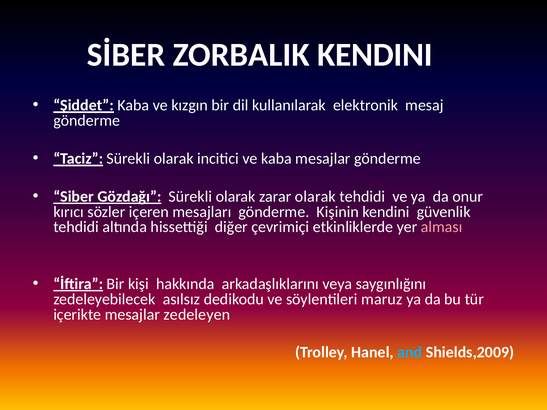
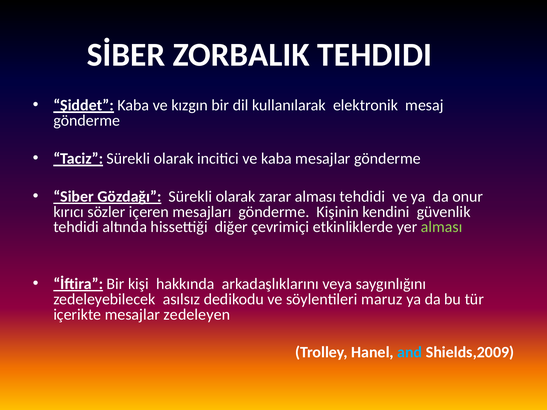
ZORBALIK KENDINI: KENDINI -> TEHDIDI
zarar olarak: olarak -> alması
alması at (442, 227) colour: pink -> light green
